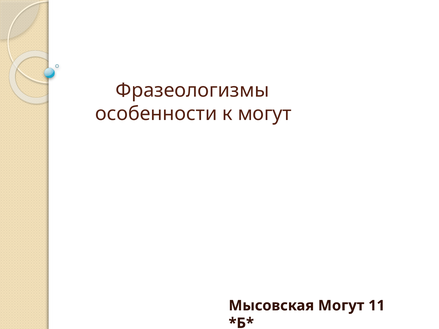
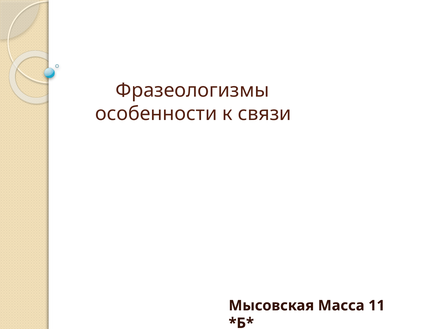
к могут: могут -> связи
Мысовская Могут: Могут -> Масса
